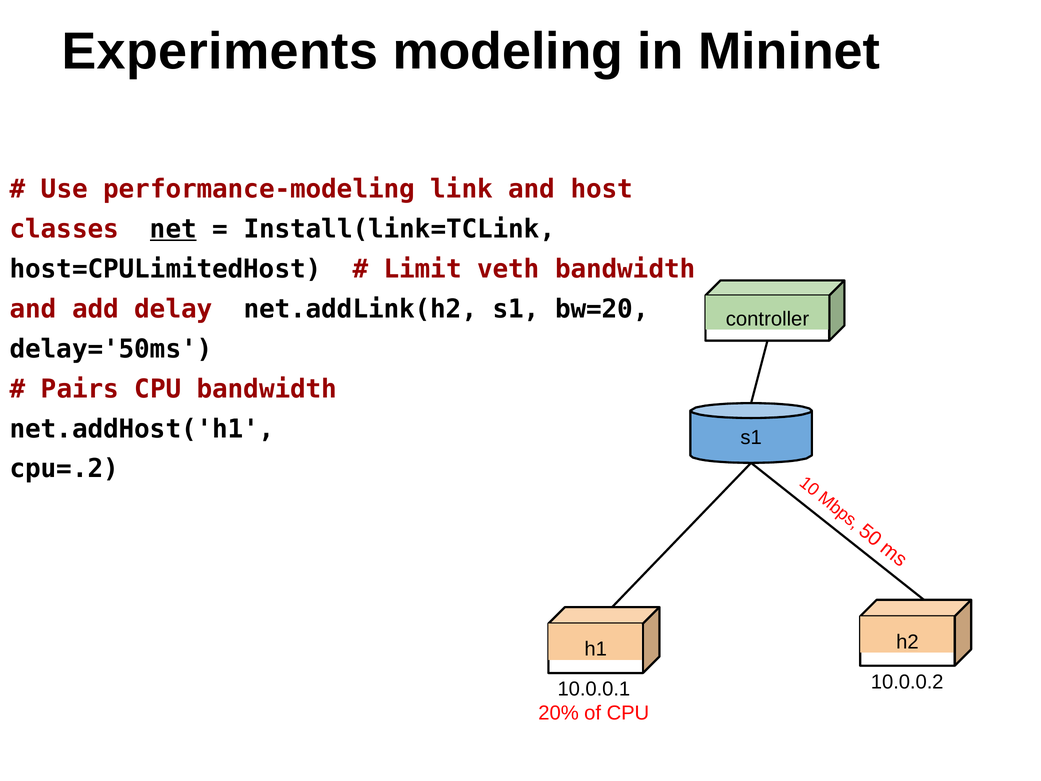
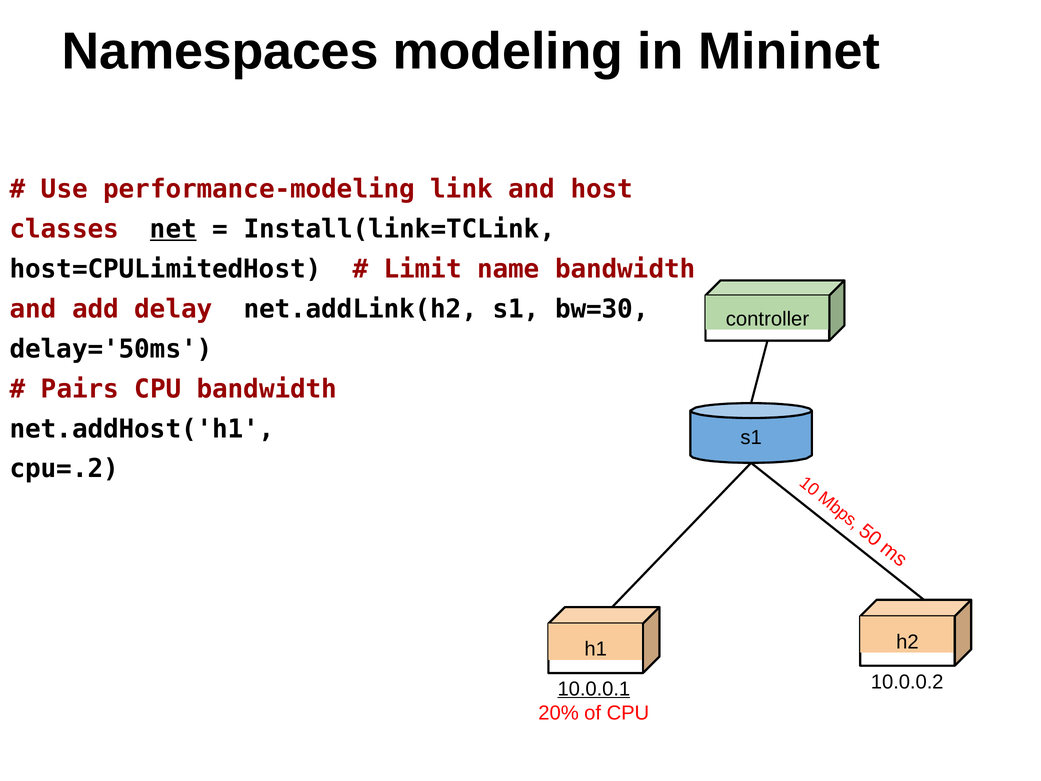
Experiments: Experiments -> Namespaces
veth: veth -> name
bw=20: bw=20 -> bw=30
10.0.0.1 underline: none -> present
